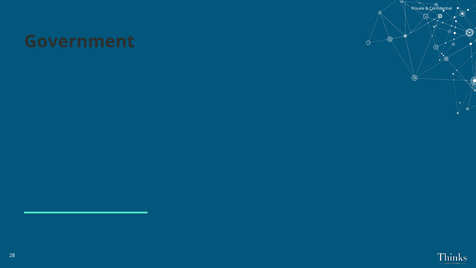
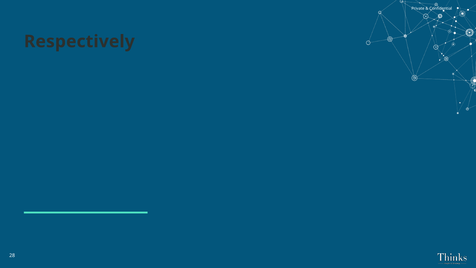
Government: Government -> Respectively
